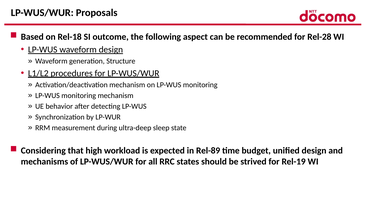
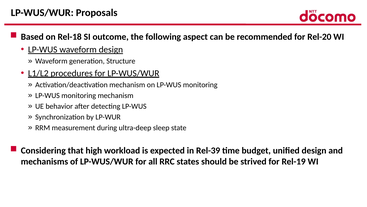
Rel-28: Rel-28 -> Rel-20
Rel-89: Rel-89 -> Rel-39
